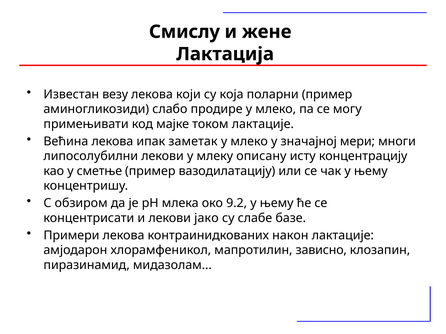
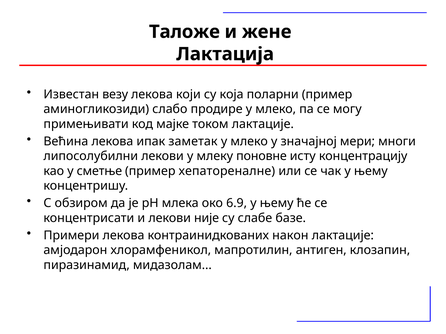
Смислу: Смислу -> Таложе
описану: описану -> поновне
вазодилатацију: вазодилатацију -> хепатореналне
9.2: 9.2 -> 6.9
јако: јако -> није
зависно: зависно -> антиген
